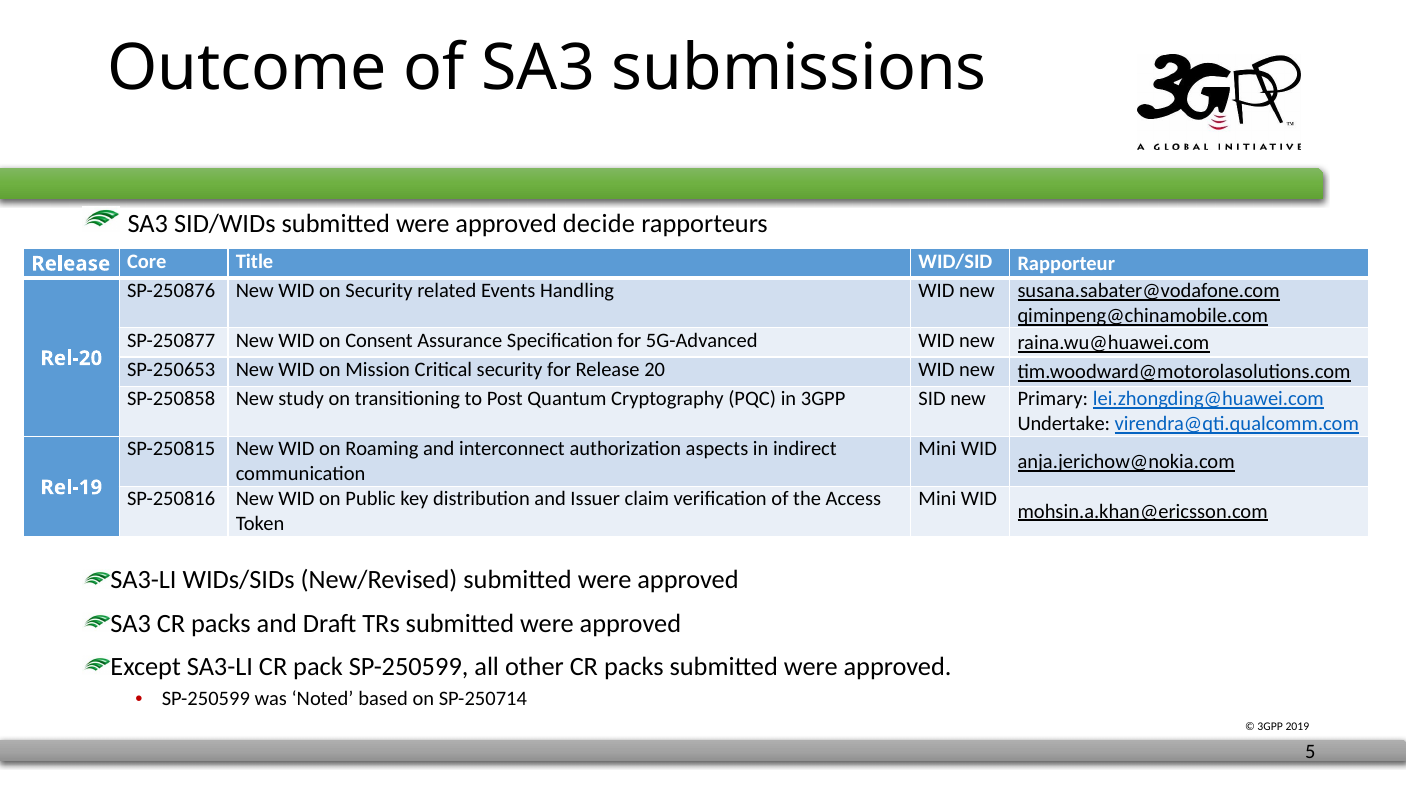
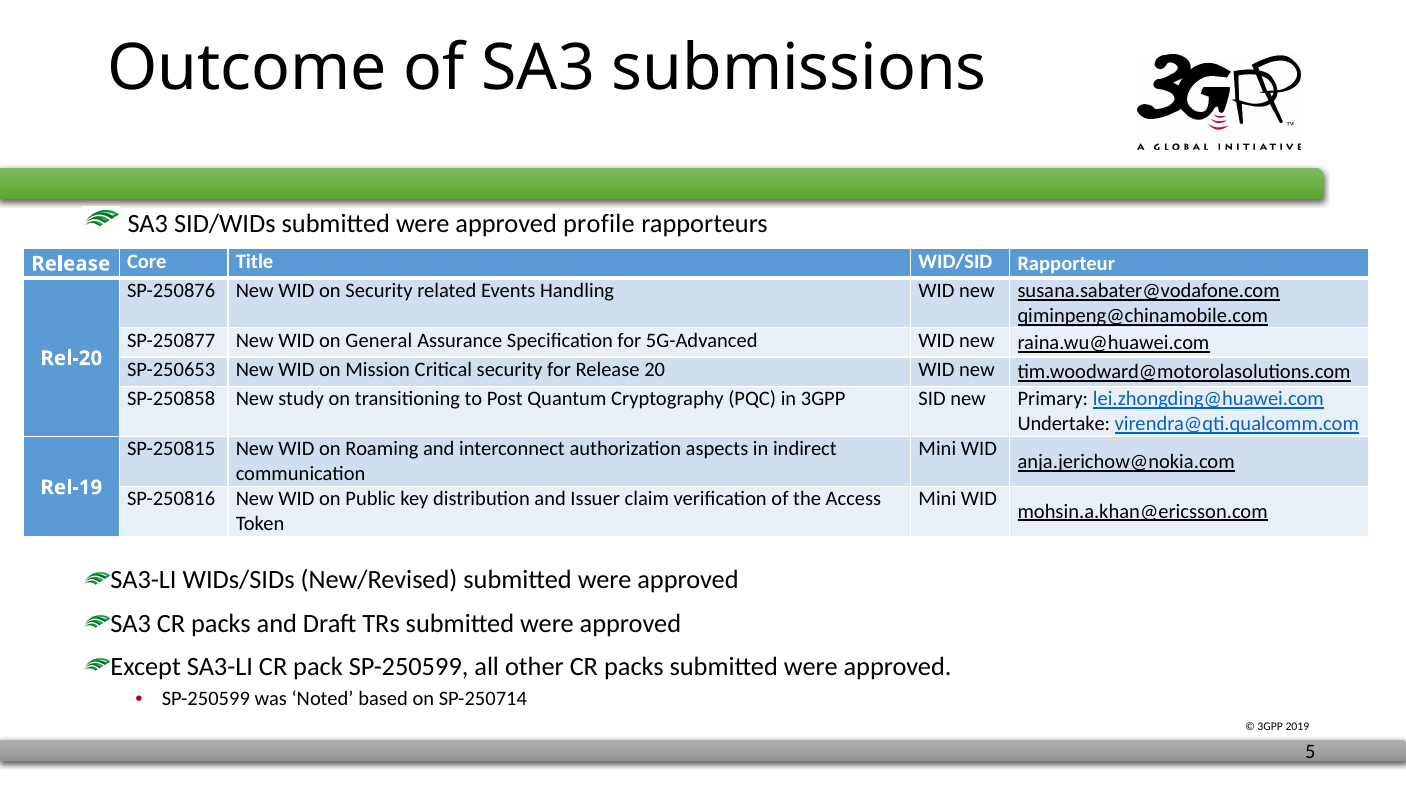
decide: decide -> profile
Consent: Consent -> General
